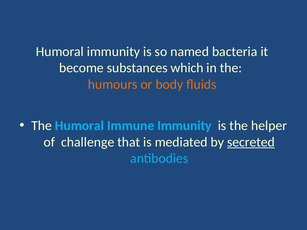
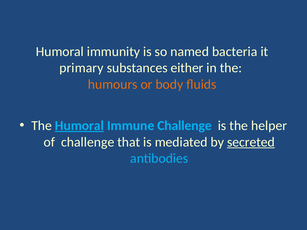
become: become -> primary
which: which -> either
Humoral at (79, 126) underline: none -> present
Immune Immunity: Immunity -> Challenge
